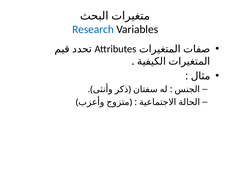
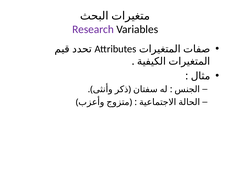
Research colour: blue -> purple
